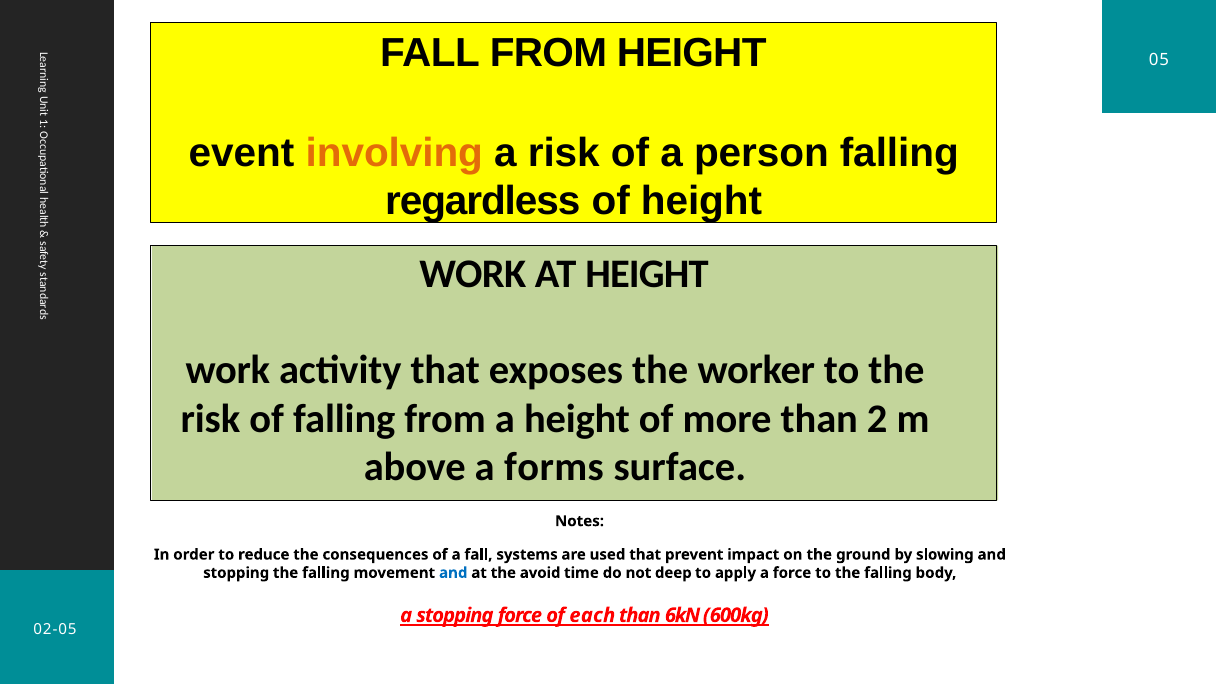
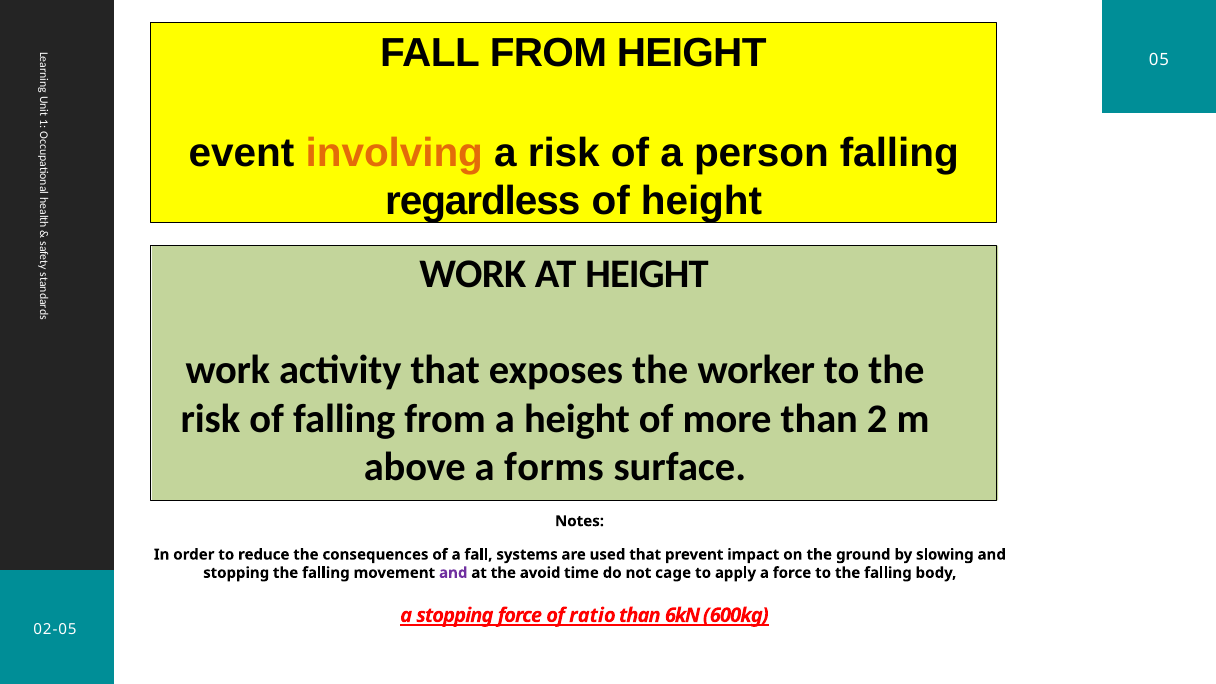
and at (453, 573) colour: blue -> purple
deep: deep -> cage
each: each -> ratio
